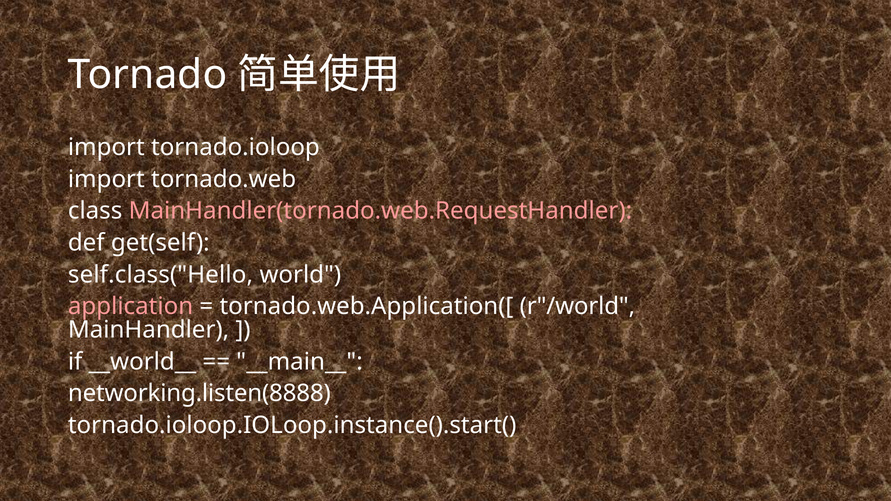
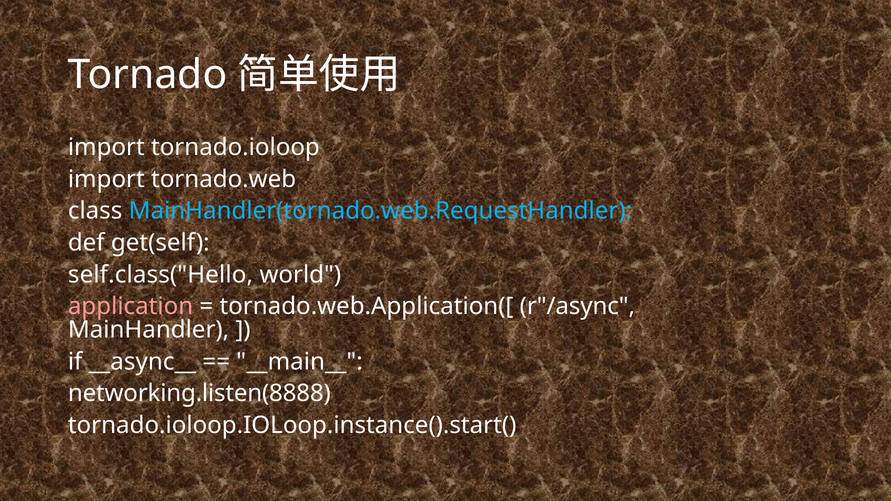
MainHandler(tornado.web.RequestHandler colour: pink -> light blue
r"/world: r"/world -> r"/async
__world__: __world__ -> __async__
